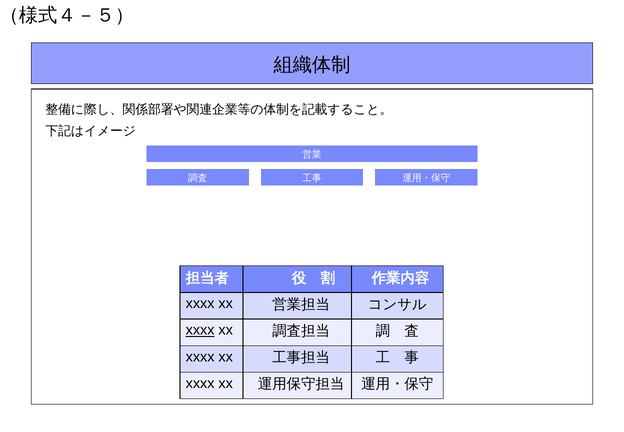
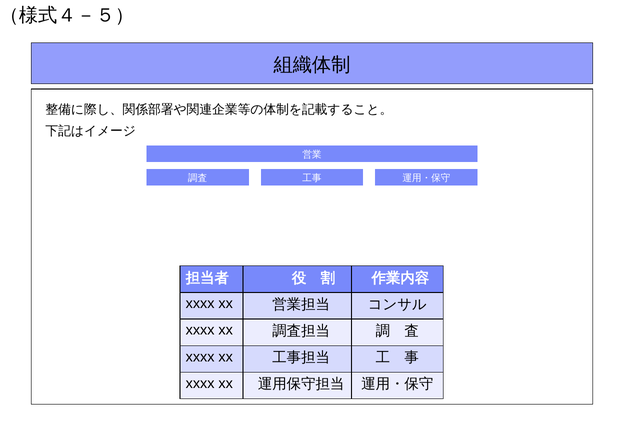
xxxx at (200, 330) underline: present -> none
